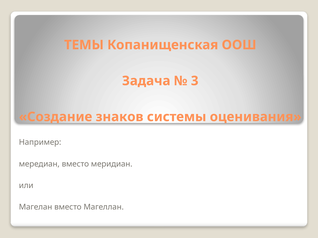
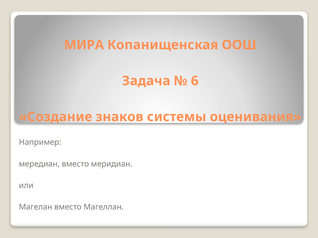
ТЕМЫ: ТЕМЫ -> МИРА
3: 3 -> 6
